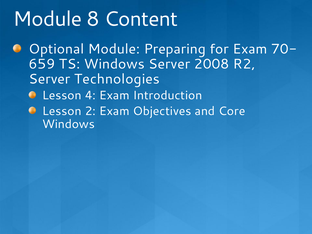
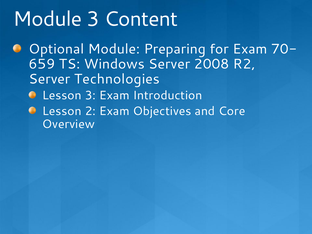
Module 8: 8 -> 3
Lesson 4: 4 -> 3
Windows at (69, 124): Windows -> Overview
